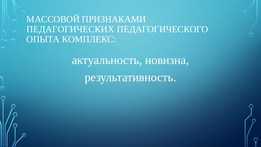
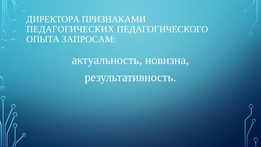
МАССОВОЙ: МАССОВОЙ -> ДИРЕКТОРА
КОМПЛЕКС: КОМПЛЕКС -> ЗАПРОСАМ
